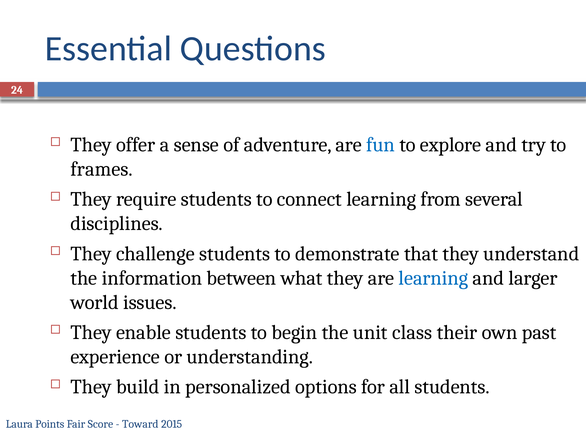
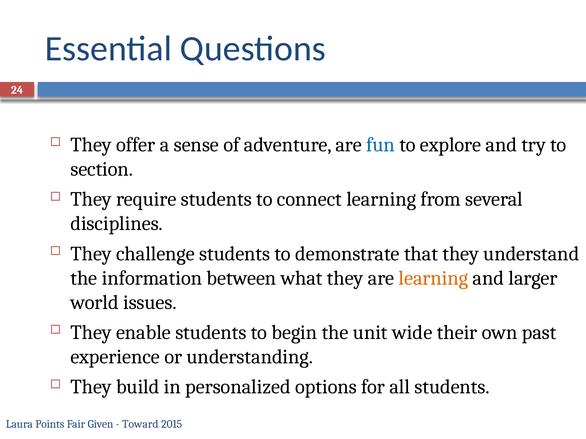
frames: frames -> section
learning at (433, 278) colour: blue -> orange
class: class -> wide
Score: Score -> Given
